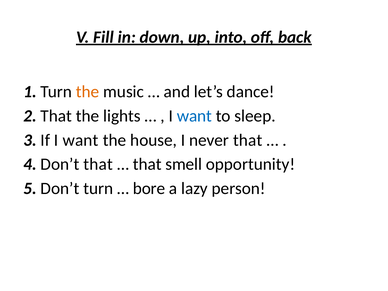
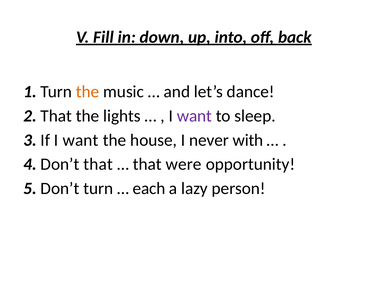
want at (194, 116) colour: blue -> purple
never that: that -> with
smell: smell -> were
bore: bore -> each
